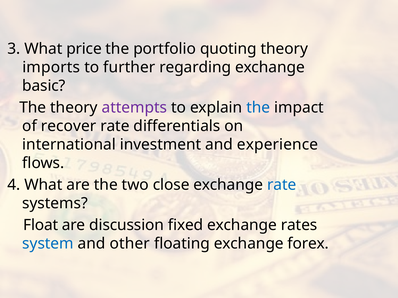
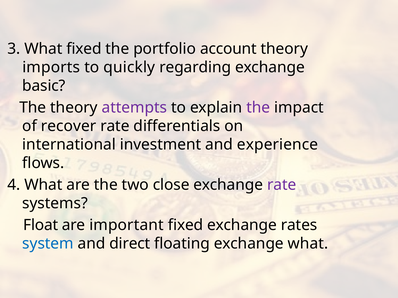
What price: price -> fixed
quoting: quoting -> account
further: further -> quickly
the at (258, 108) colour: blue -> purple
rate at (282, 185) colour: blue -> purple
discussion: discussion -> important
other: other -> direct
exchange forex: forex -> what
